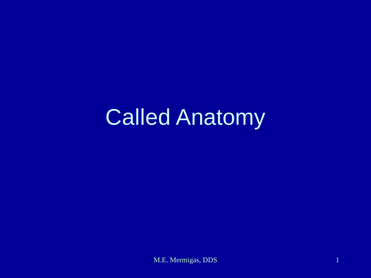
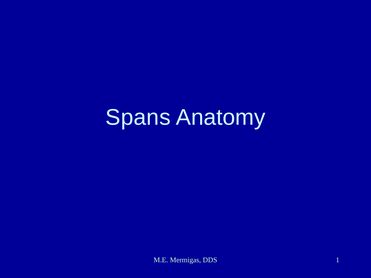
Called: Called -> Spans
